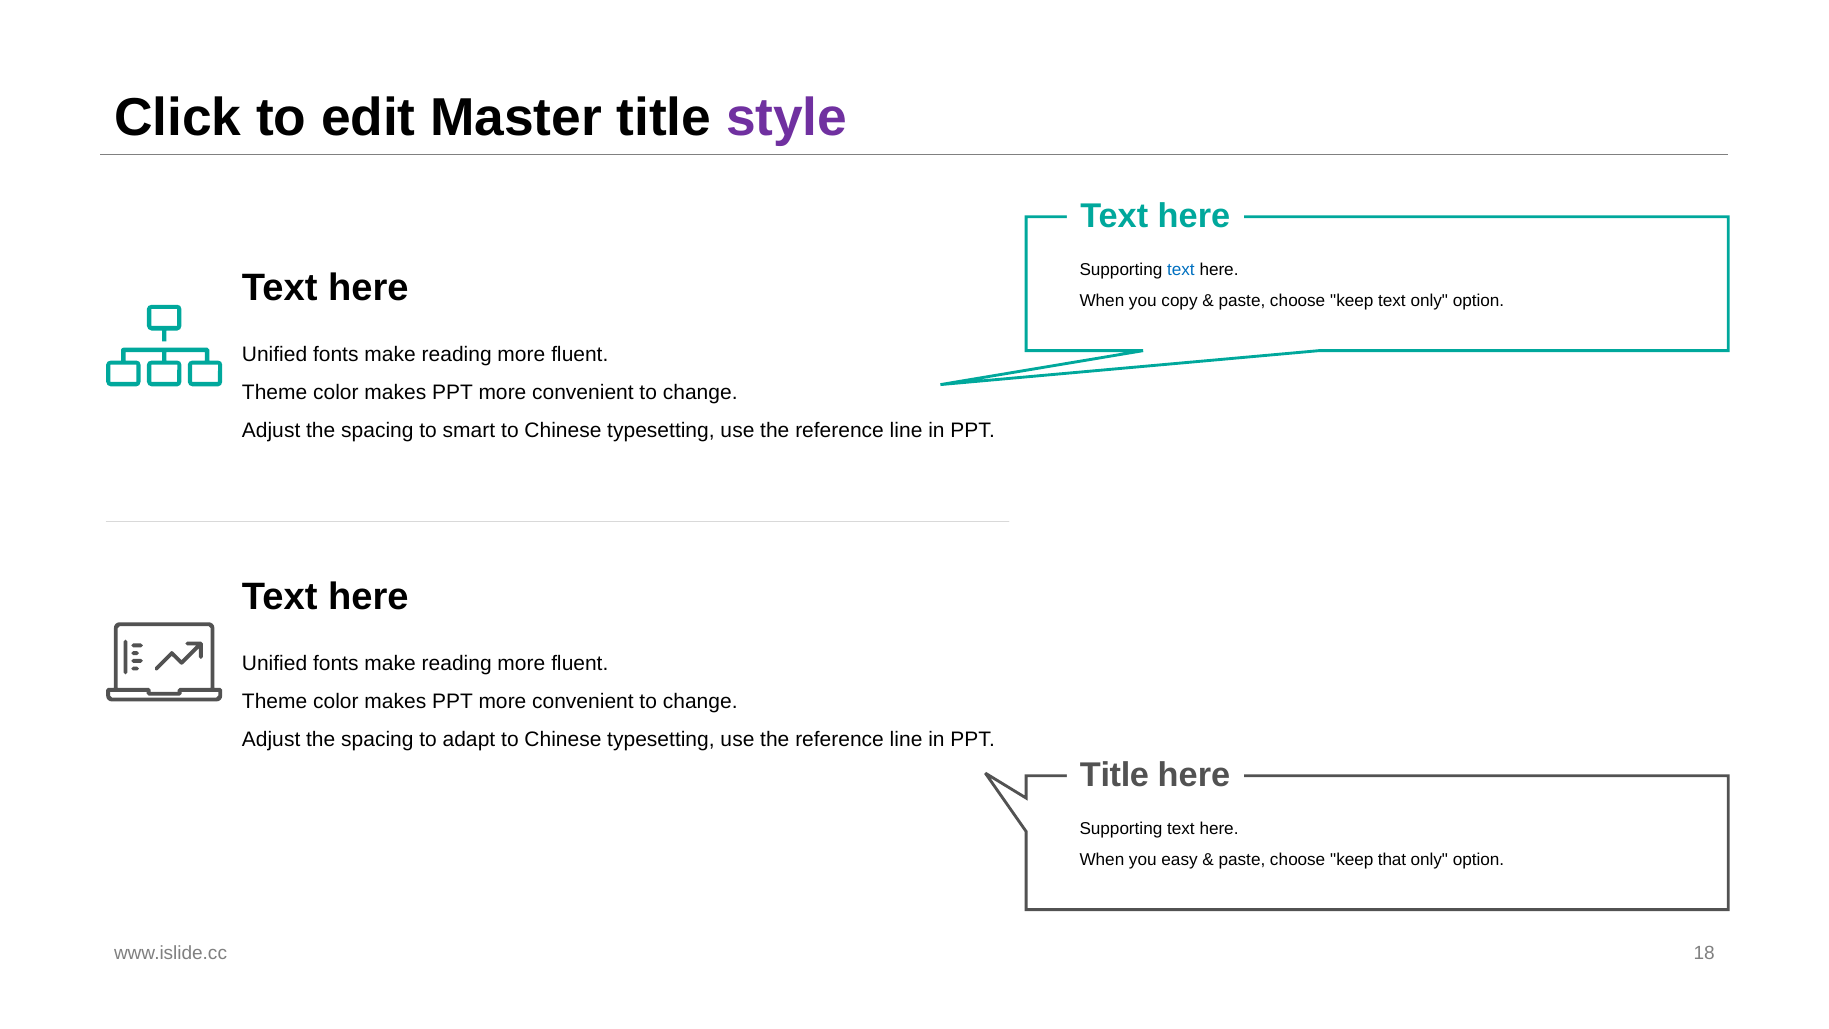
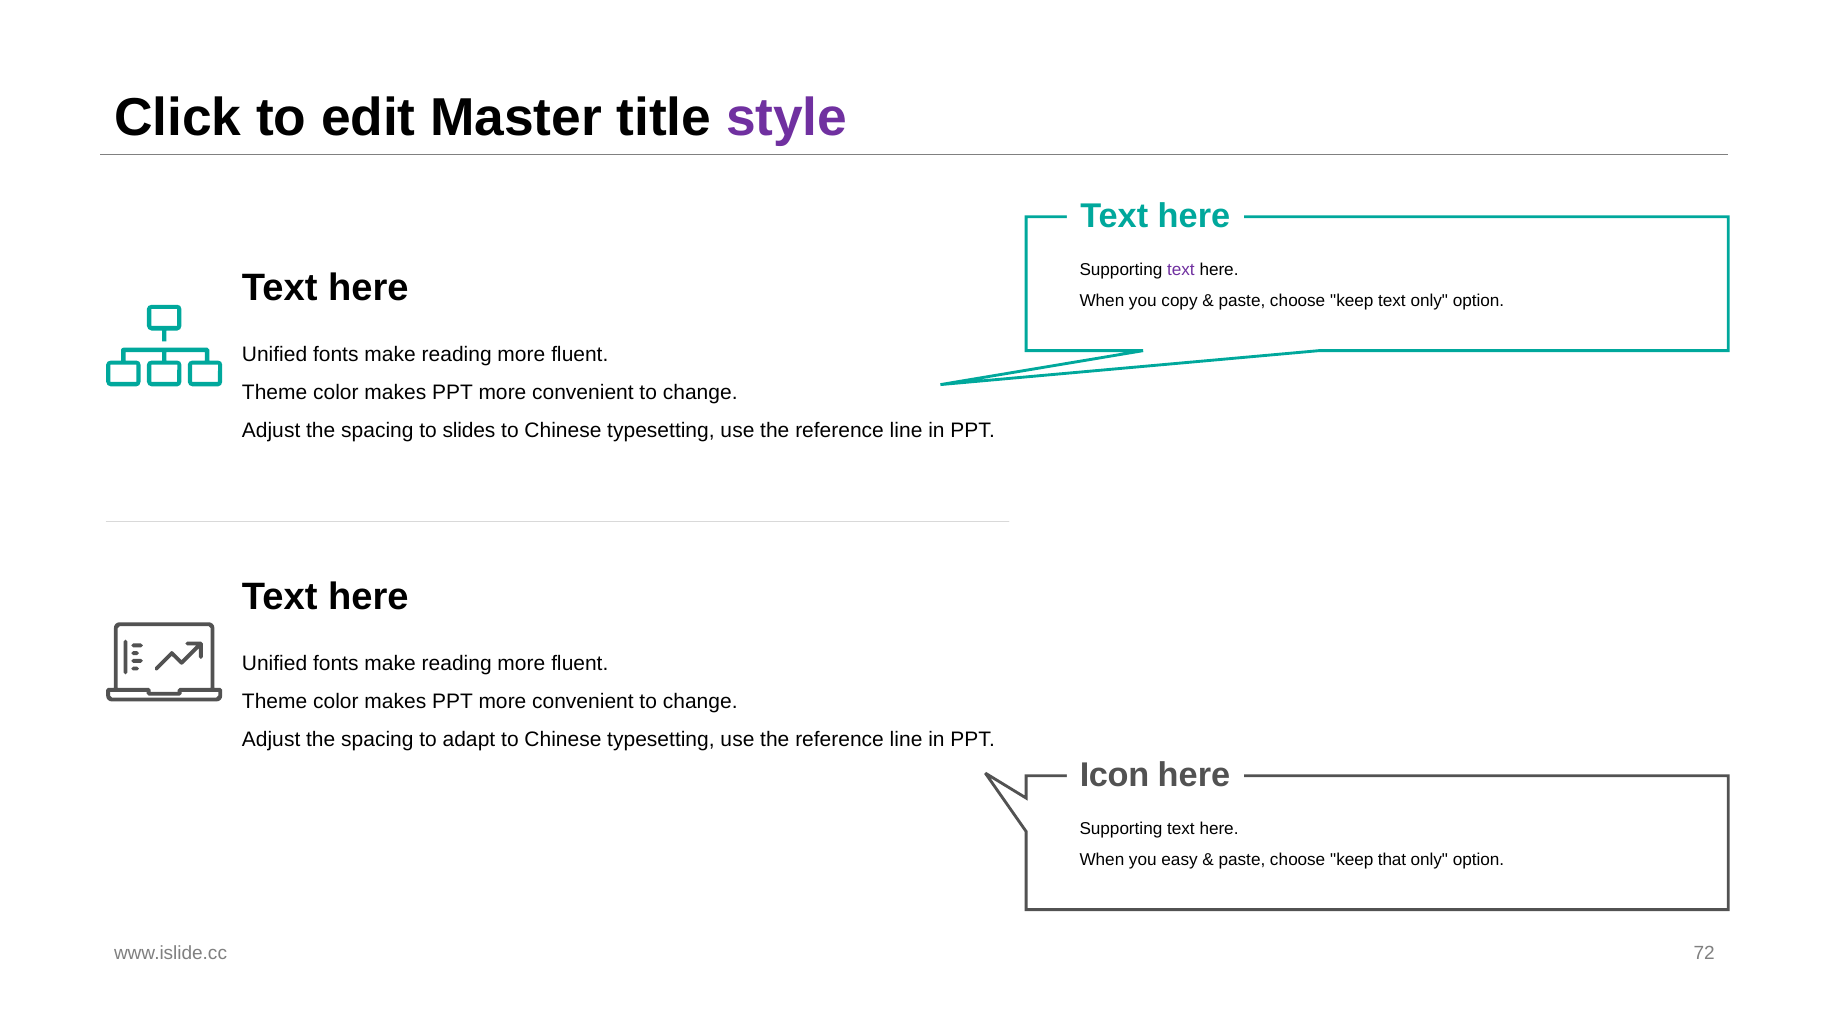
text at (1181, 270) colour: blue -> purple
smart: smart -> slides
Title at (1114, 775): Title -> Icon
18: 18 -> 72
